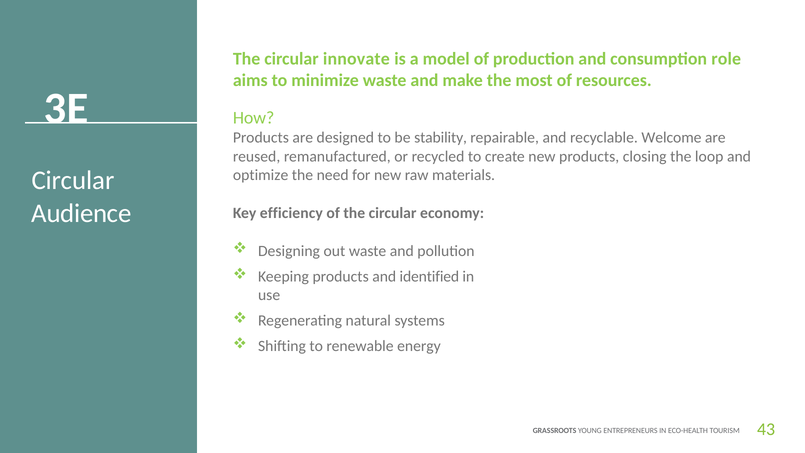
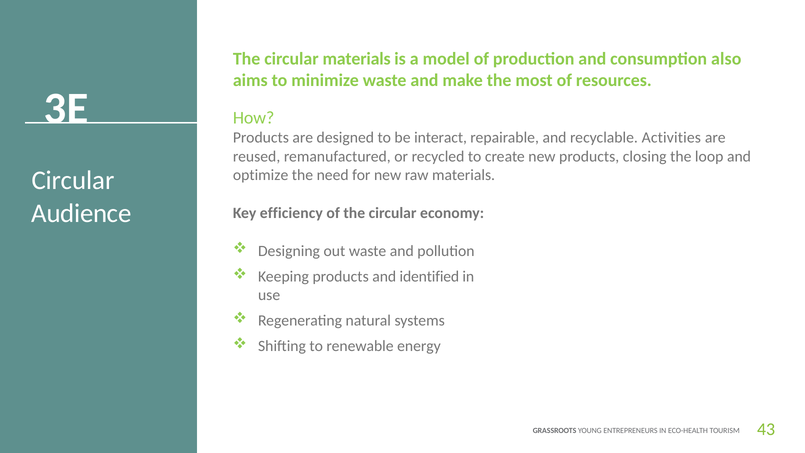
circular innovate: innovate -> materials
role: role -> also
stability: stability -> interact
Welcome: Welcome -> Activities
